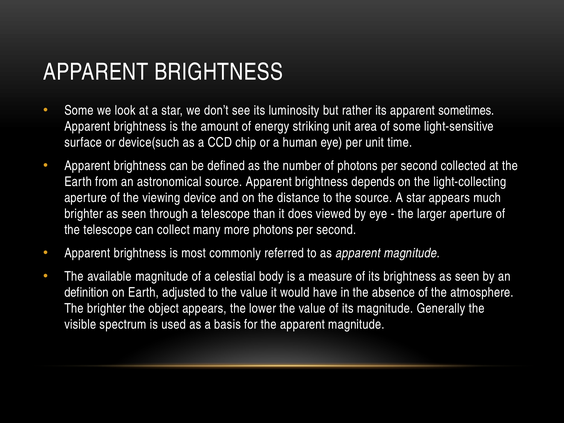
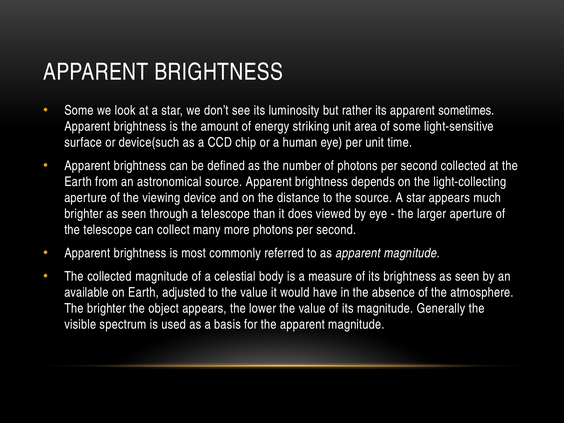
The available: available -> collected
definition: definition -> available
